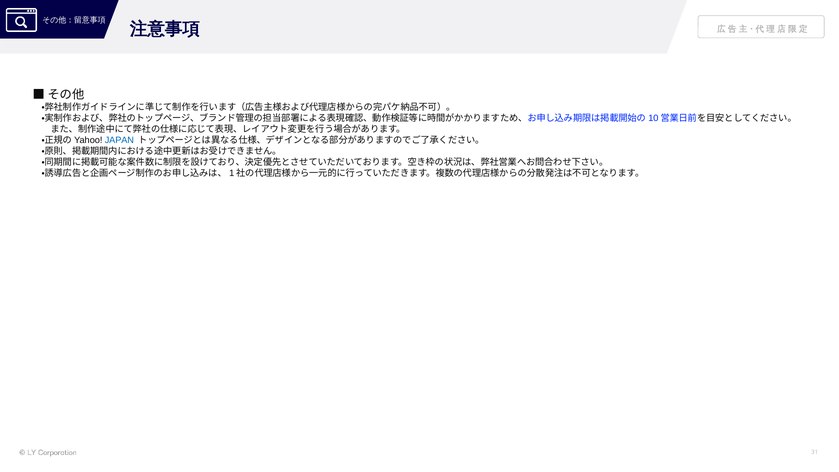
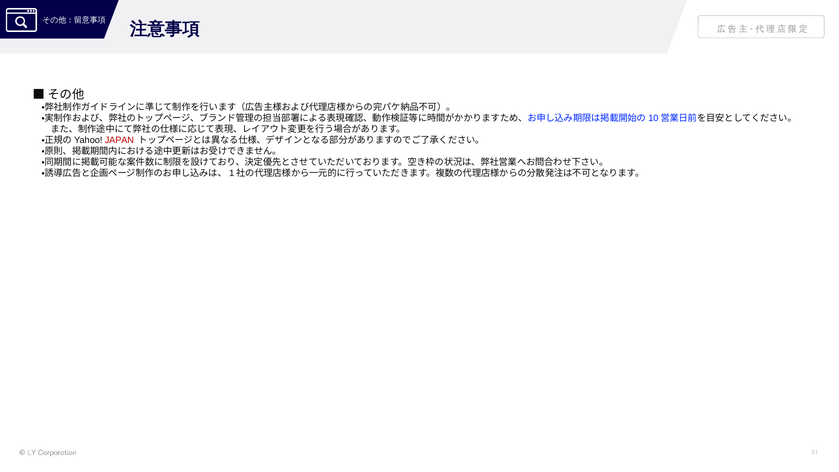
JAPAN colour: blue -> red
